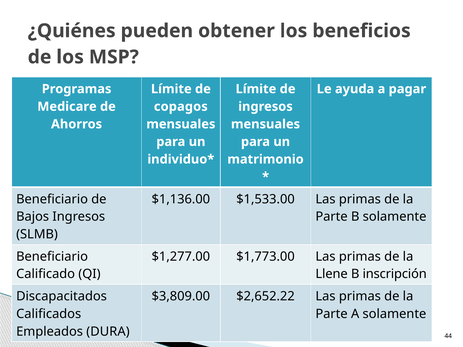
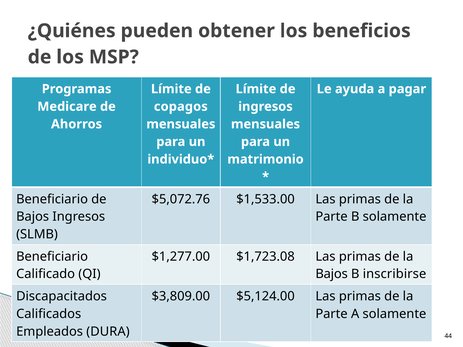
$1,136.00: $1,136.00 -> $5,072.76
$1,773.00: $1,773.00 -> $1,723.08
Llene at (332, 274): Llene -> Bajos
inscripción: inscripción -> inscribirse
$2,652.22: $2,652.22 -> $5,124.00
